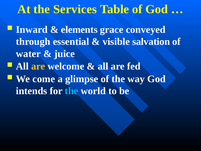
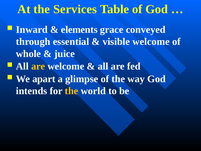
visible salvation: salvation -> welcome
water: water -> whole
come: come -> apart
the at (72, 91) colour: light blue -> yellow
